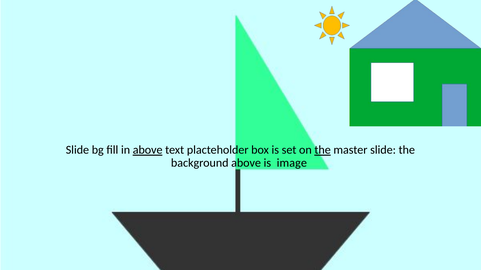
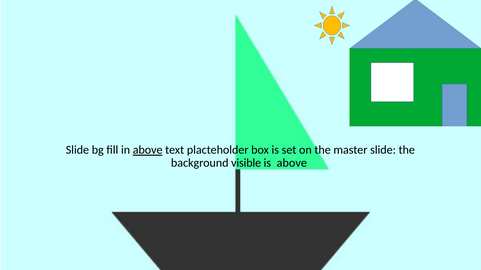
the at (323, 150) underline: present -> none
background above: above -> visible
is image: image -> above
